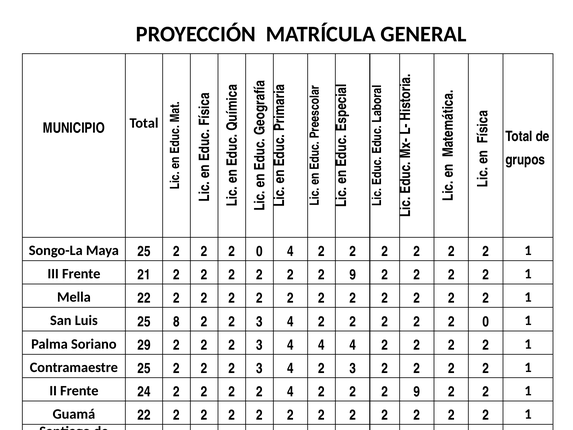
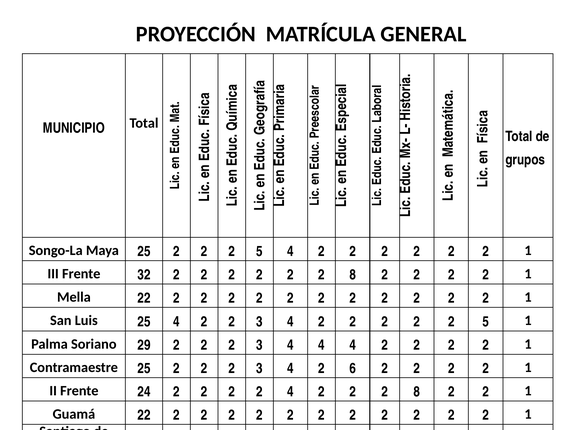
0 at (259, 251): 0 -> 5
21: 21 -> 32
9 at (353, 275): 9 -> 8
25 8: 8 -> 4
0 at (486, 321): 0 -> 5
4 2 3: 3 -> 6
9 at (417, 391): 9 -> 8
